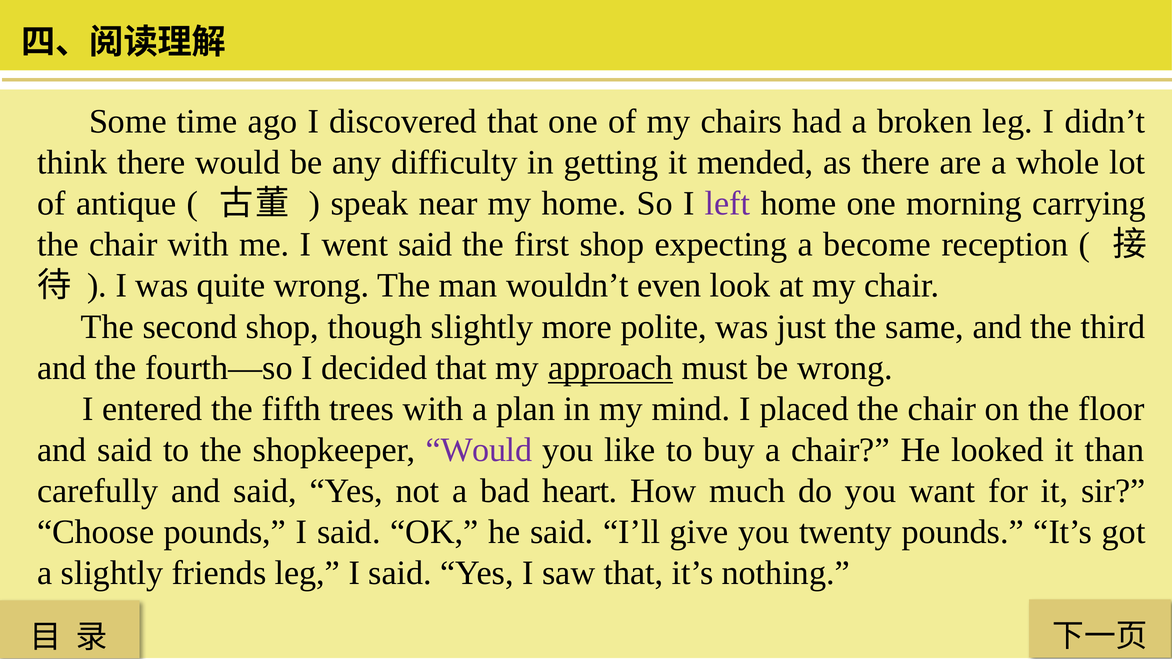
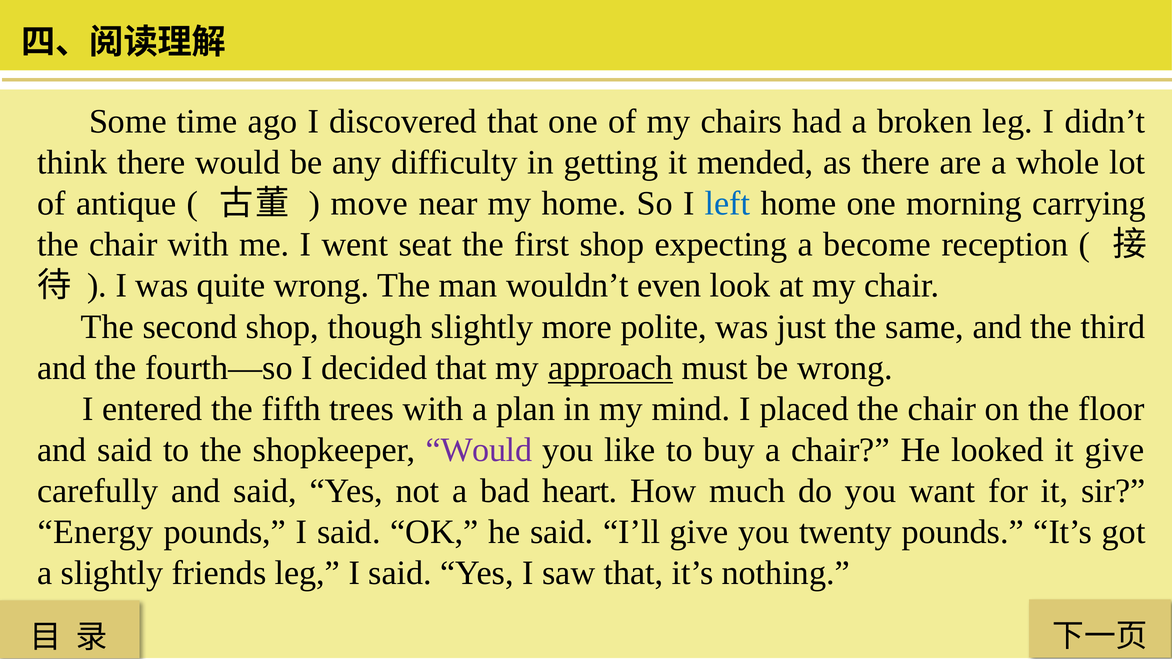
speak: speak -> move
left colour: purple -> blue
went said: said -> seat
it than: than -> give
Choose: Choose -> Energy
